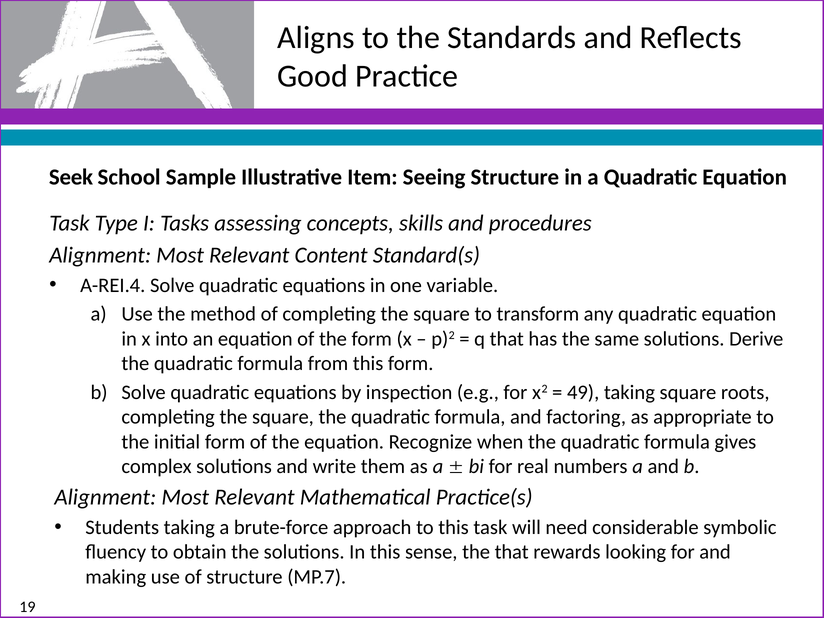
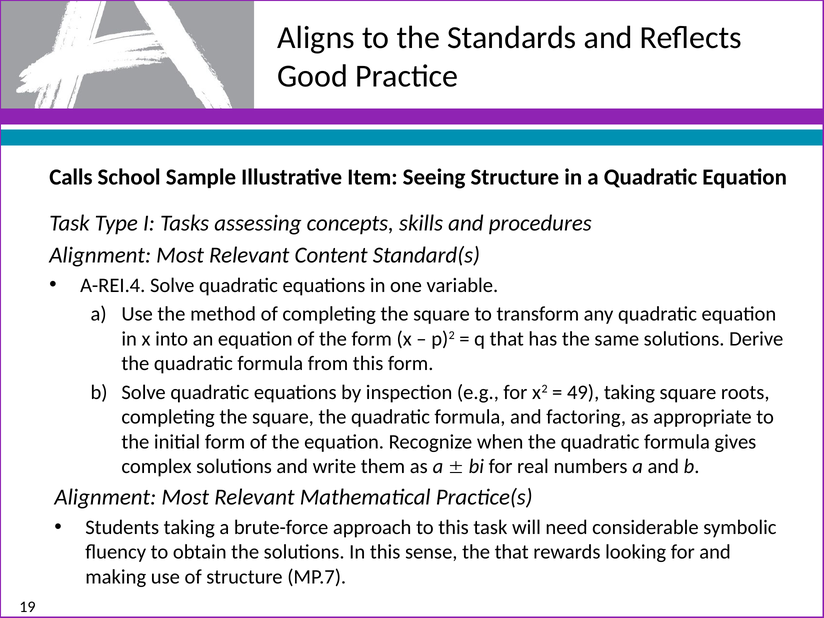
Seek: Seek -> Calls
